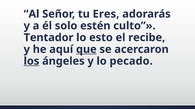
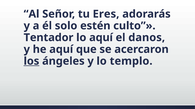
lo esto: esto -> aquí
recibe: recibe -> danos
que underline: present -> none
pecado: pecado -> templo
